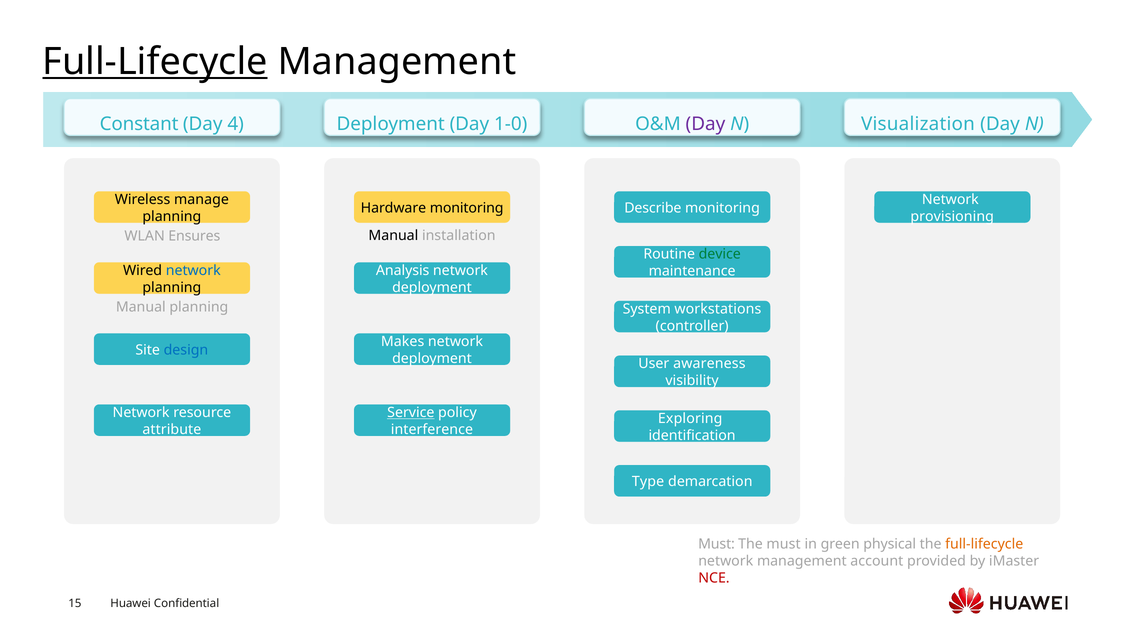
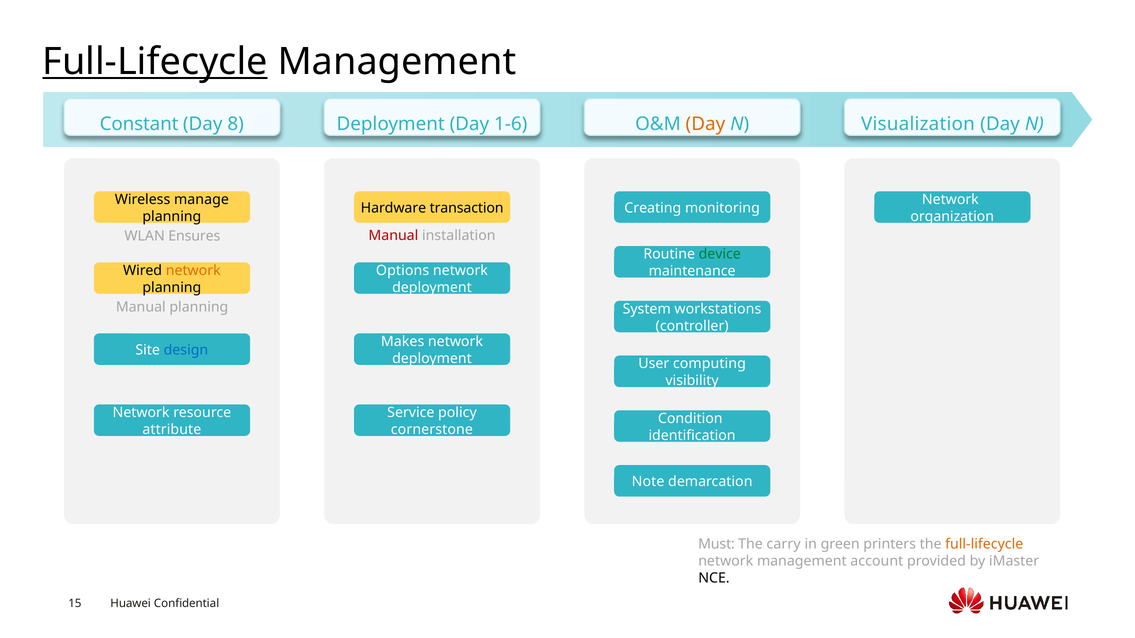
4: 4 -> 8
1-0: 1-0 -> 1-6
Day at (705, 124) colour: purple -> orange
Hardware monitoring: monitoring -> transaction
Describe: Describe -> Creating
provisioning: provisioning -> organization
Manual at (393, 236) colour: black -> red
network at (193, 271) colour: blue -> orange
Analysis: Analysis -> Options
awareness: awareness -> computing
Service underline: present -> none
Exploring: Exploring -> Condition
interference: interference -> cornerstone
Type: Type -> Note
The must: must -> carry
physical: physical -> printers
NCE colour: red -> black
